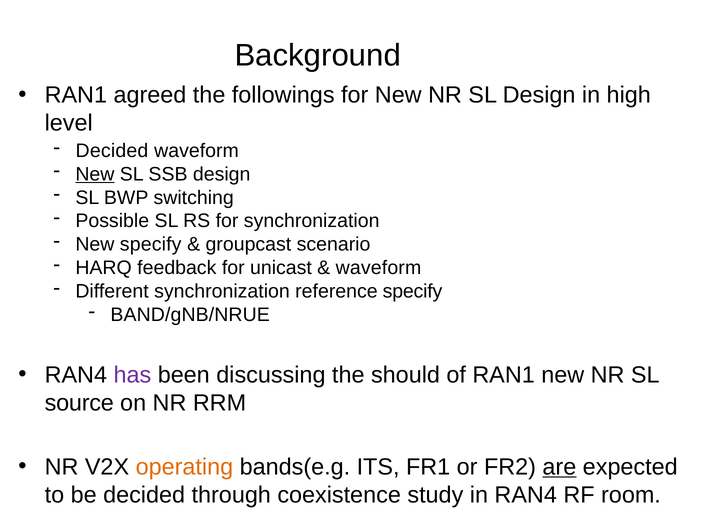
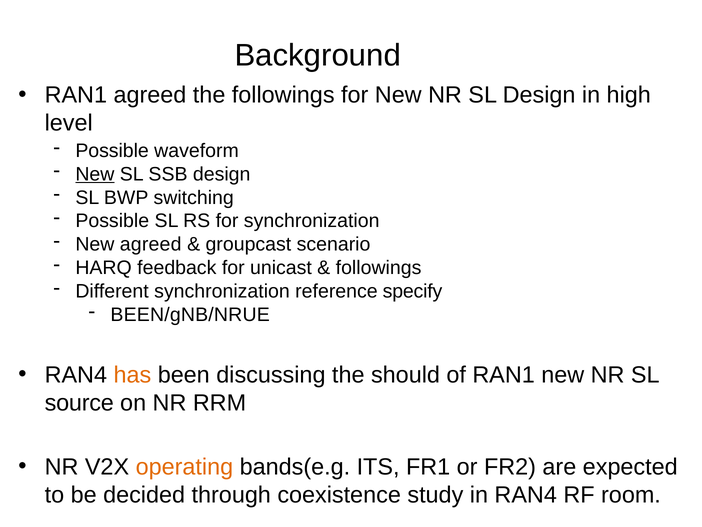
Decided at (112, 151): Decided -> Possible
New specify: specify -> agreed
waveform at (378, 268): waveform -> followings
BAND/gNB/NRUE: BAND/gNB/NRUE -> BEEN/gNB/NRUE
has colour: purple -> orange
are underline: present -> none
